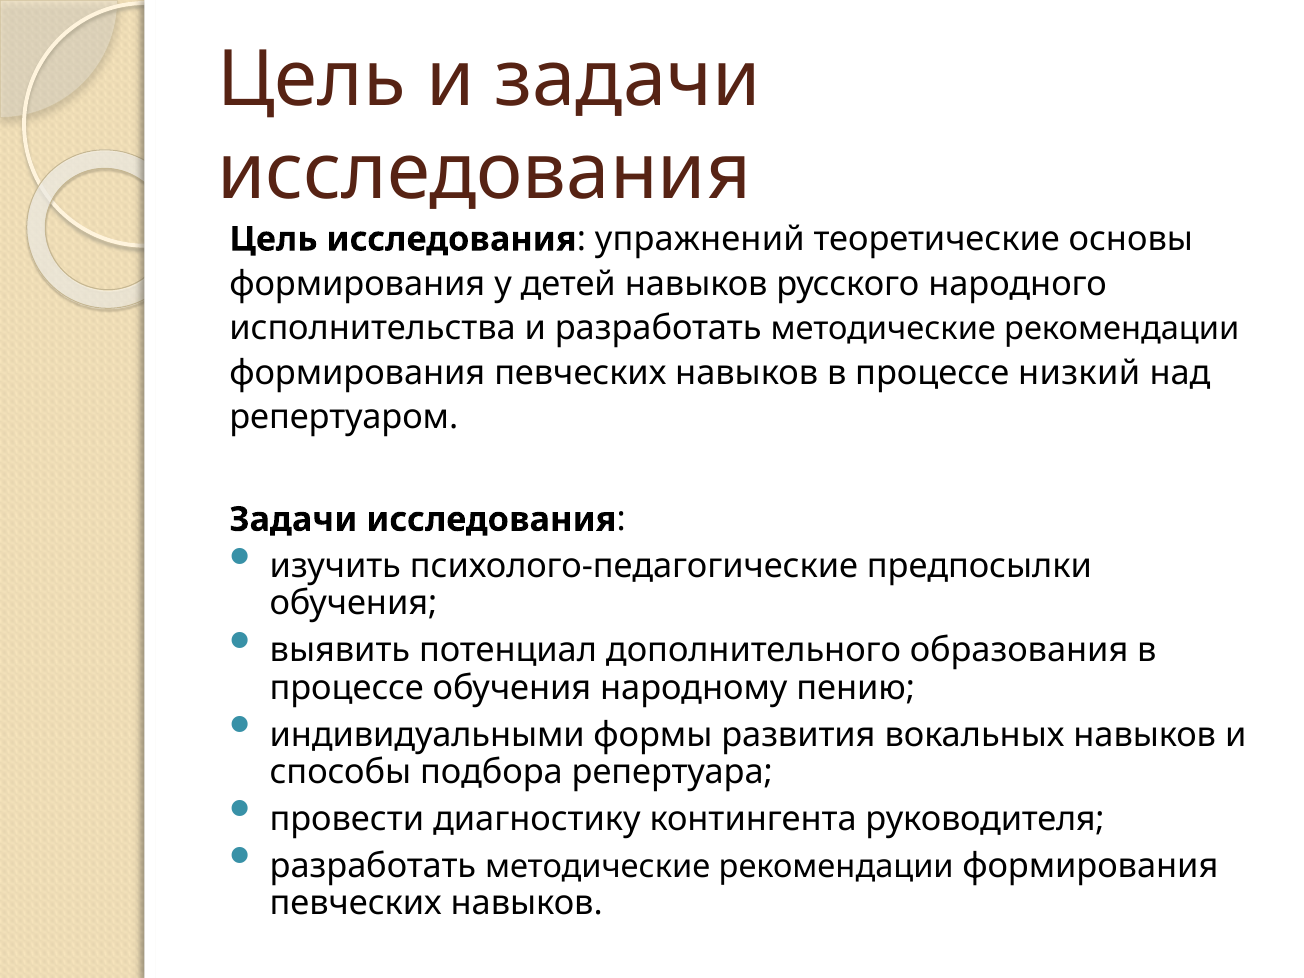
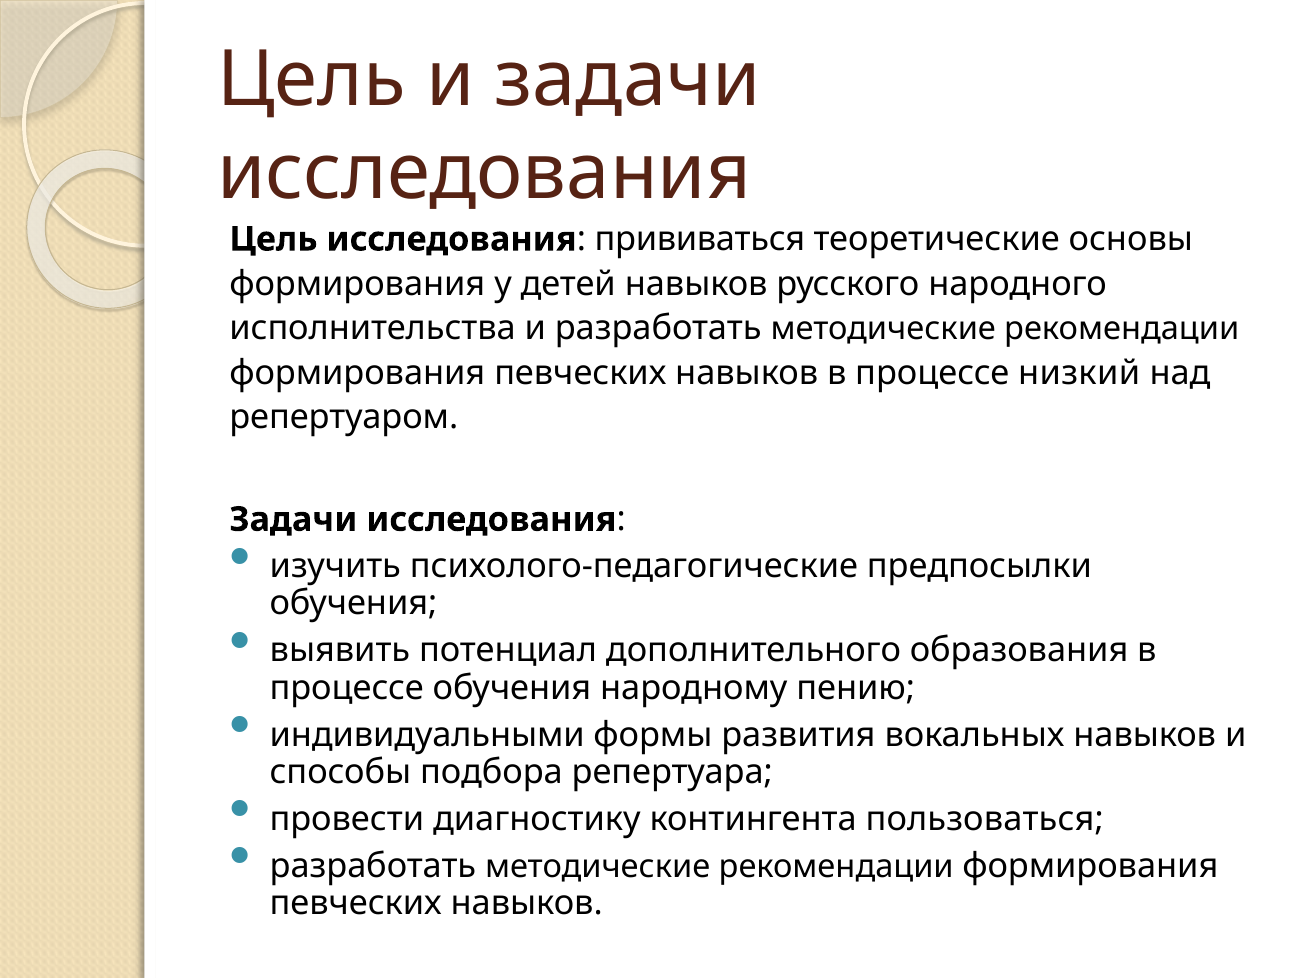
упражнений: упражнений -> прививаться
руководителя: руководителя -> пользоваться
